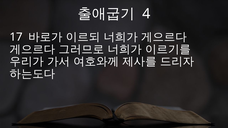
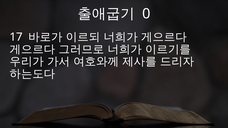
4: 4 -> 0
